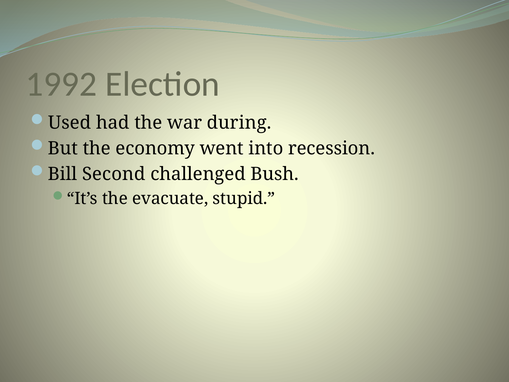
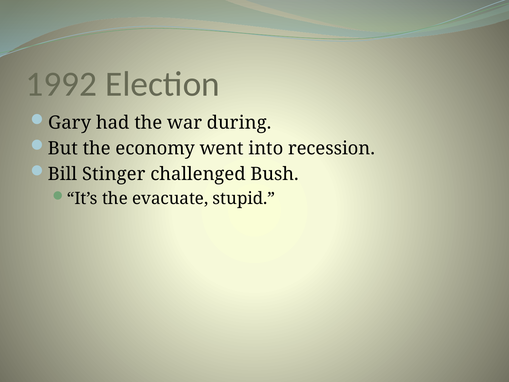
Used: Used -> Gary
Second: Second -> Stinger
